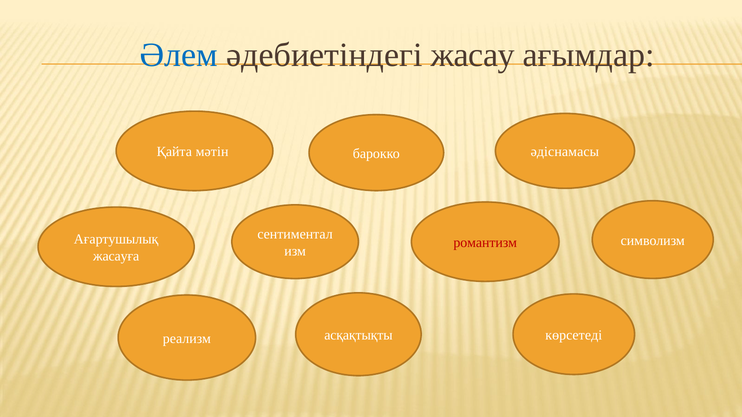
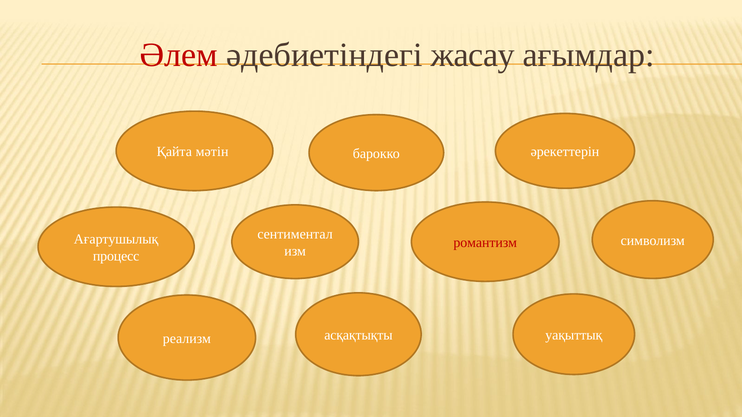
Әлем colour: blue -> red
әдіснамасы: әдіснамасы -> әрекеттерін
жасауға: жасауға -> процесс
көрсетеді: көрсетеді -> уақыттық
